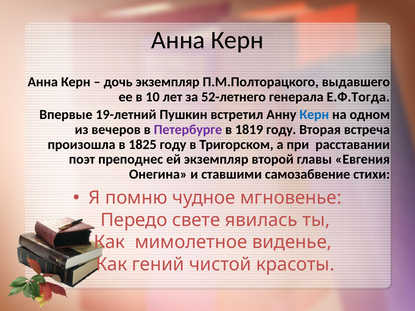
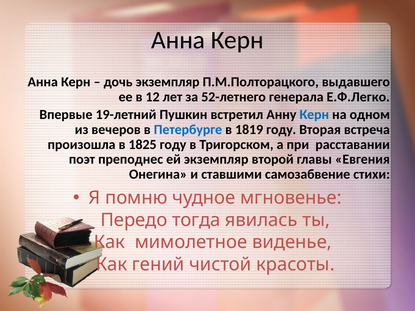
10: 10 -> 12
Е.Ф.Тогда: Е.Ф.Тогда -> Е.Ф.Легко
Петербурге colour: purple -> blue
свете: свете -> тогда
